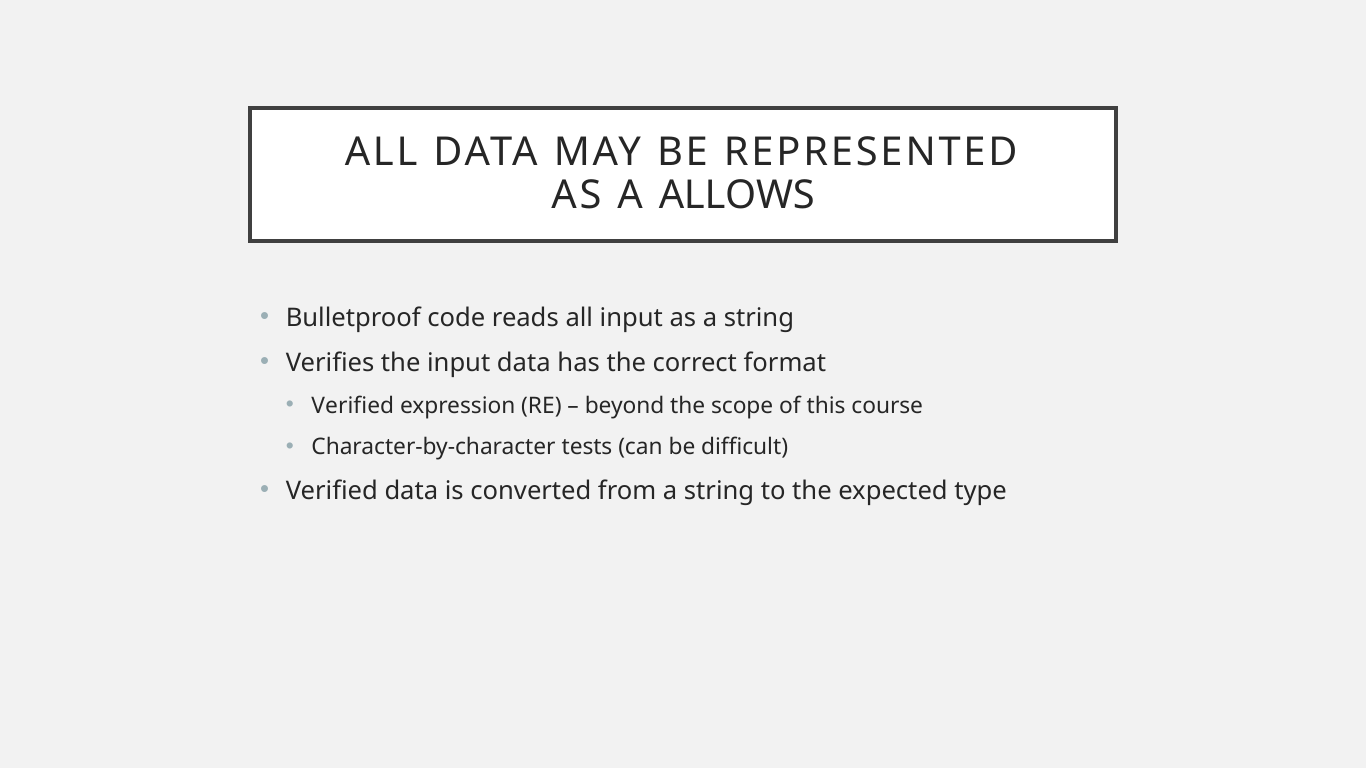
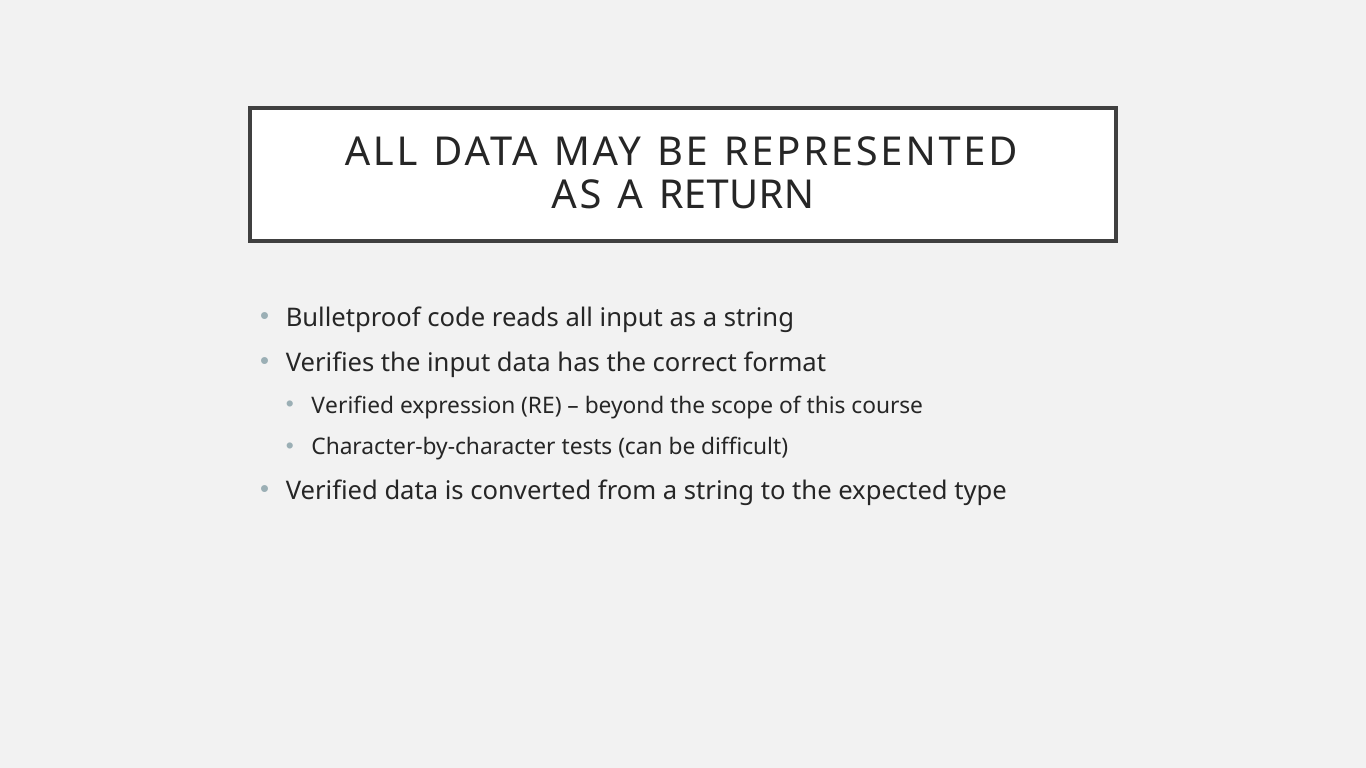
ALLOWS: ALLOWS -> RETURN
